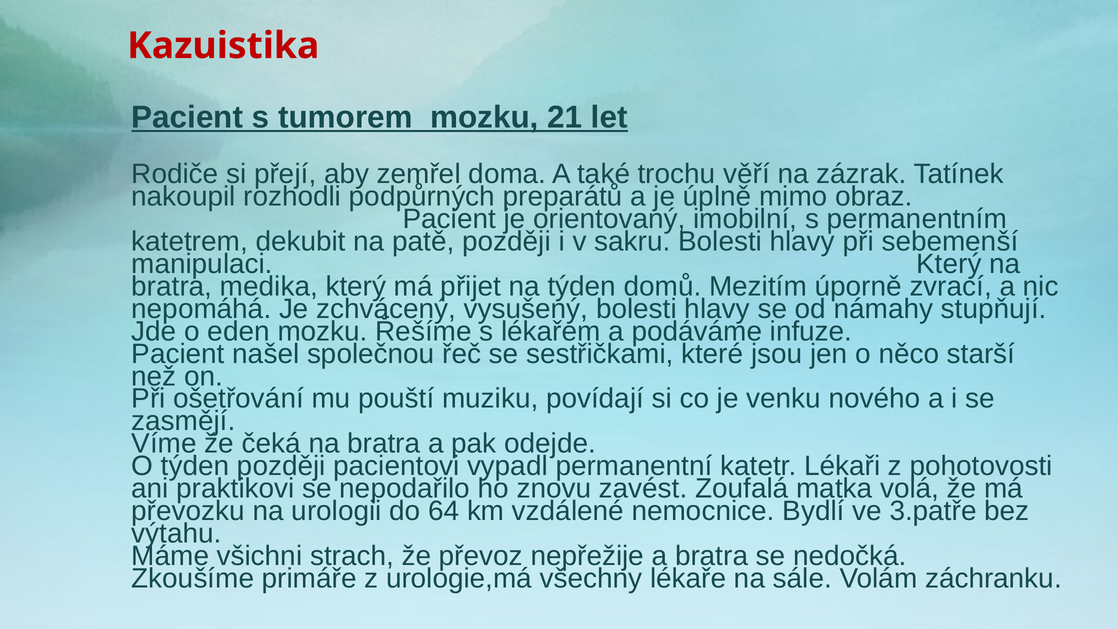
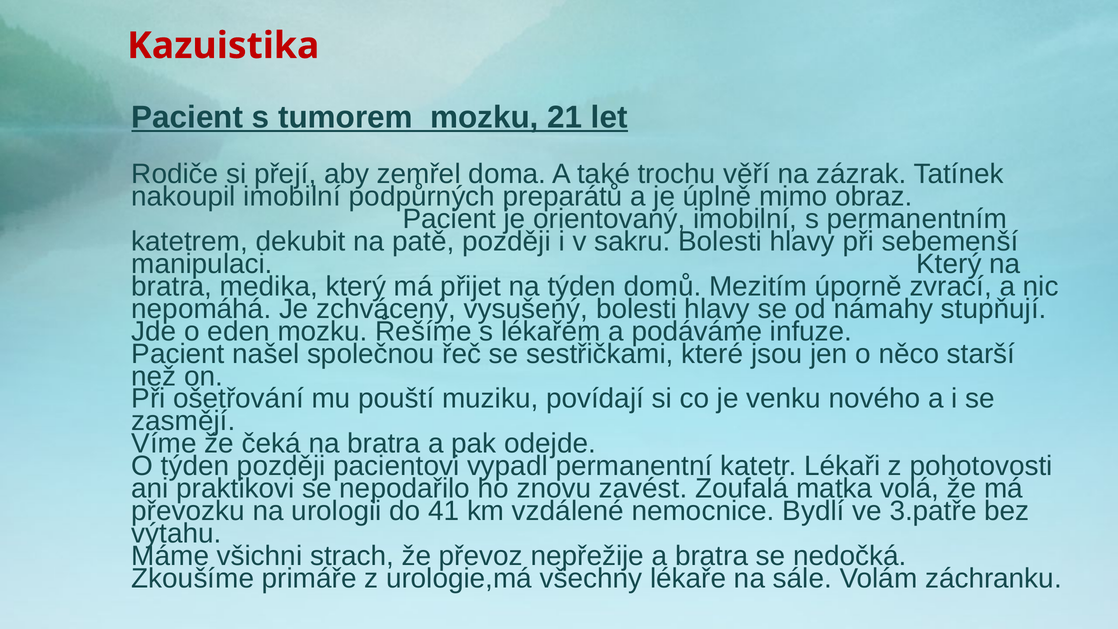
nakoupil rozhodli: rozhodli -> imobilní
64: 64 -> 41
